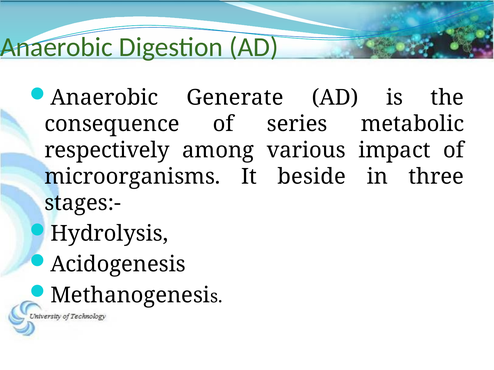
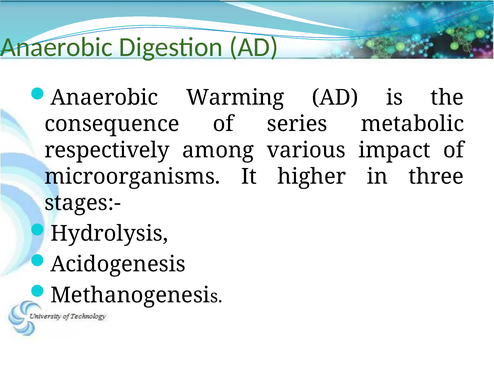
Generate: Generate -> Warming
beside: beside -> higher
